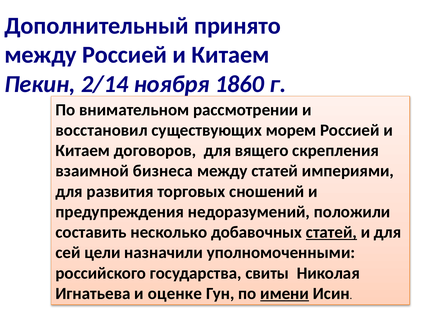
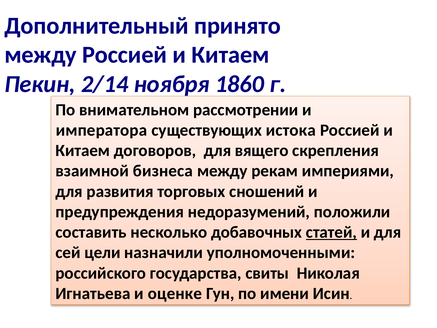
восстановил: восстановил -> императора
морем: морем -> истока
между статей: статей -> рекам
имени underline: present -> none
